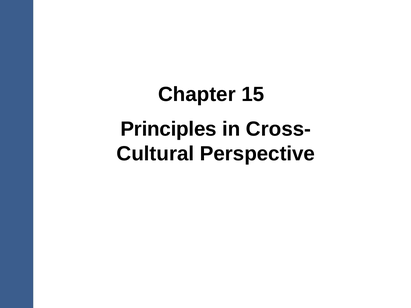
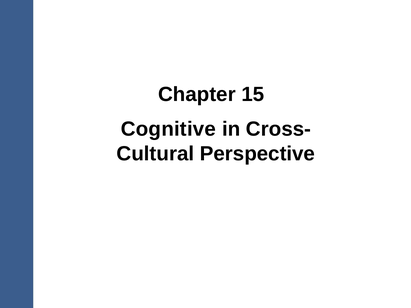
Principles: Principles -> Cognitive
